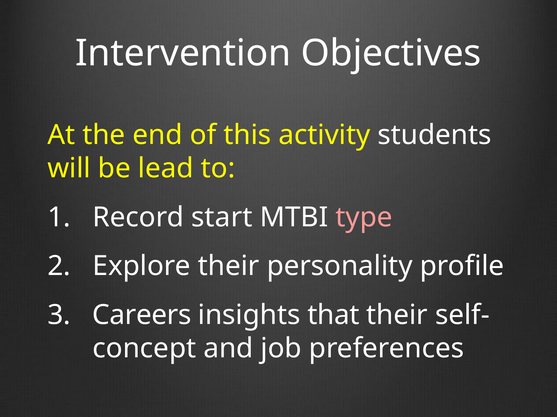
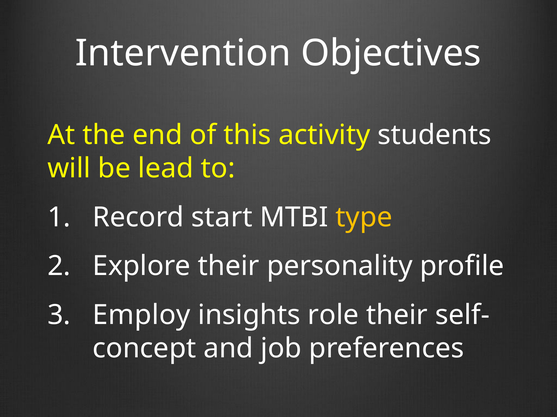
type colour: pink -> yellow
Careers: Careers -> Employ
that: that -> role
